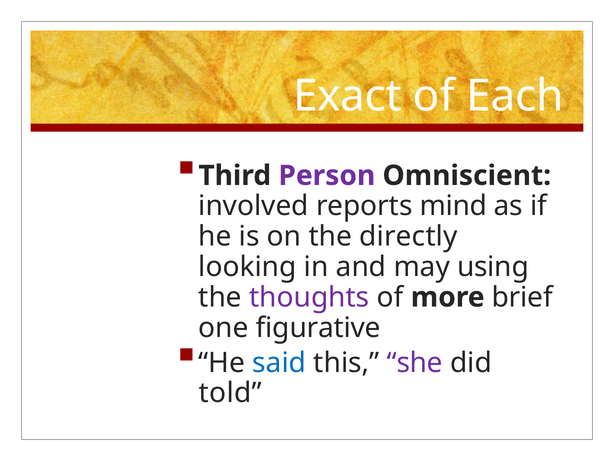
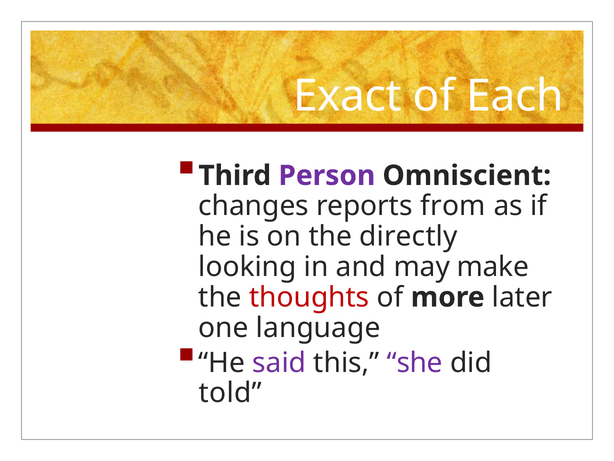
involved: involved -> changes
mind: mind -> from
using: using -> make
thoughts colour: purple -> red
brief: brief -> later
figurative: figurative -> language
said colour: blue -> purple
